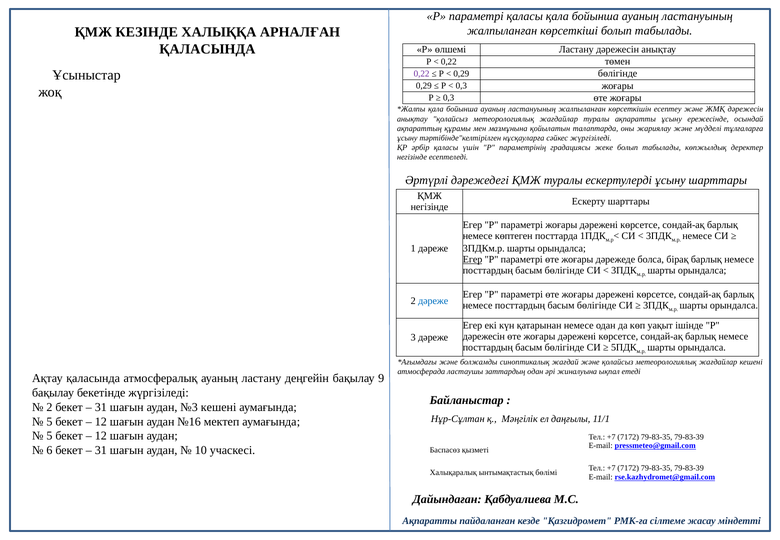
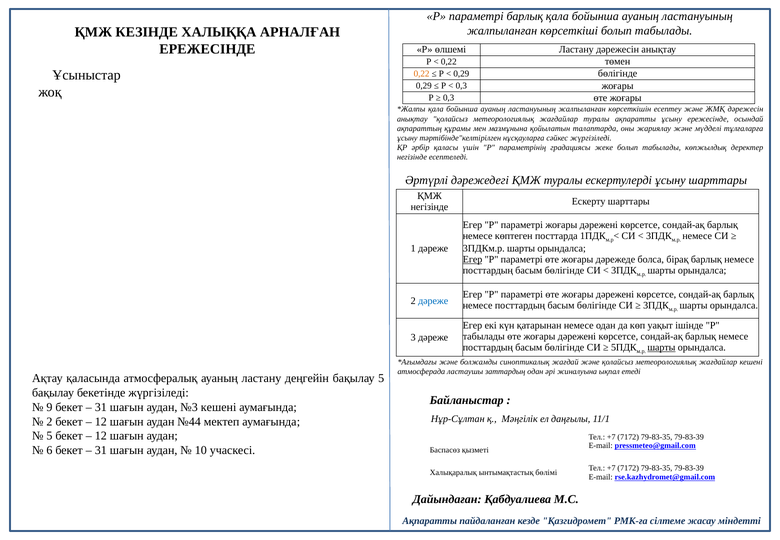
параметрі қаласы: қаласы -> барлық
ҚАЛАСЫНДА at (207, 49): ҚАЛАСЫНДА -> ЕРЕЖЕСІНДЕ
0,22 at (422, 74) colour: purple -> orange
дәрежесін at (484, 336): дәрежесін -> табылады
шарты at (661, 348) underline: none -> present
бақылау 9: 9 -> 5
2 at (49, 407): 2 -> 9
5 at (49, 422): 5 -> 2
№16: №16 -> №44
